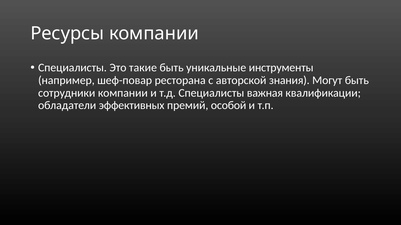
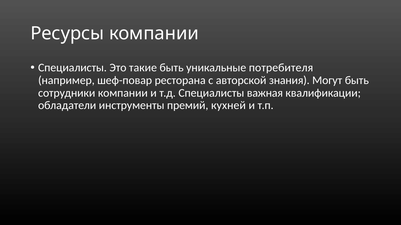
инструменты: инструменты -> потребителя
эффективных: эффективных -> инструменты
особой: особой -> кухней
